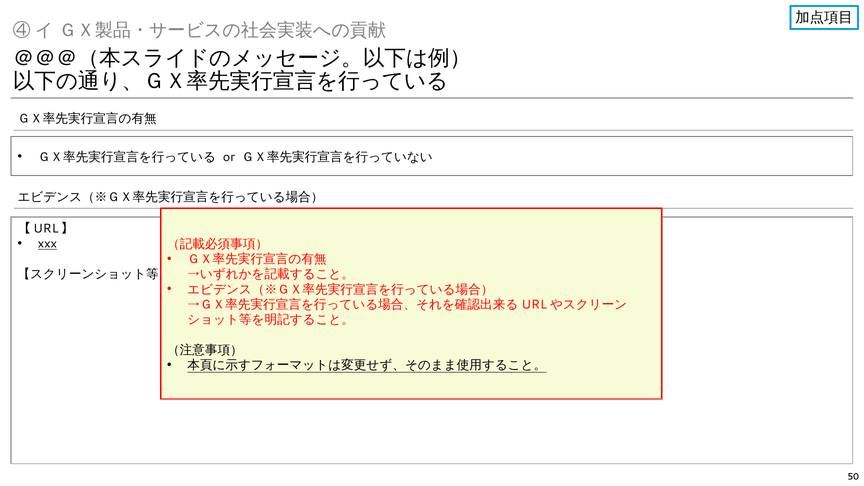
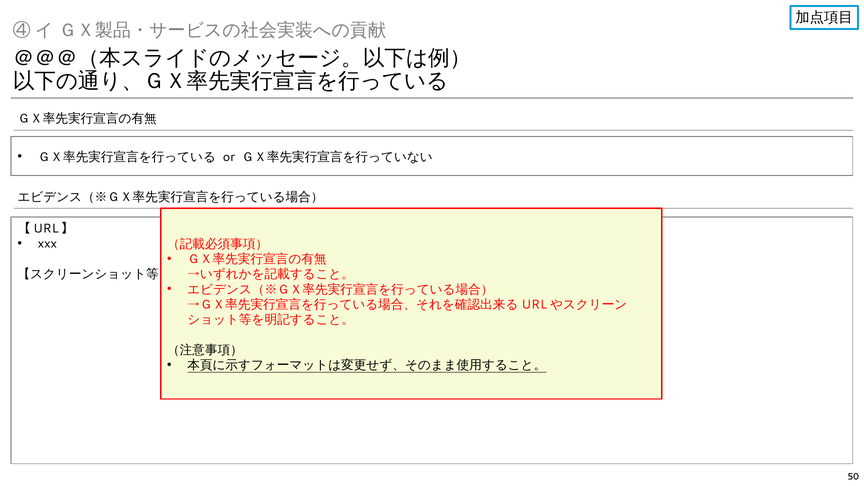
xxx underline: present -> none
